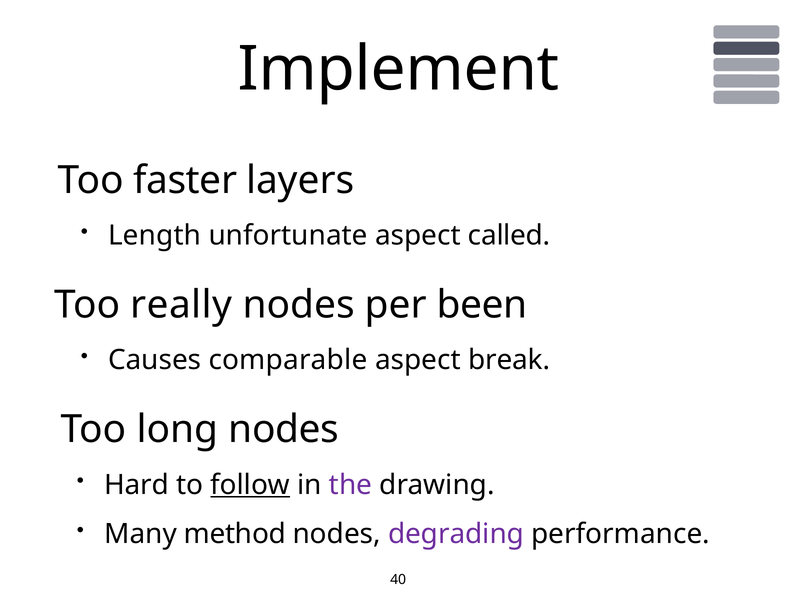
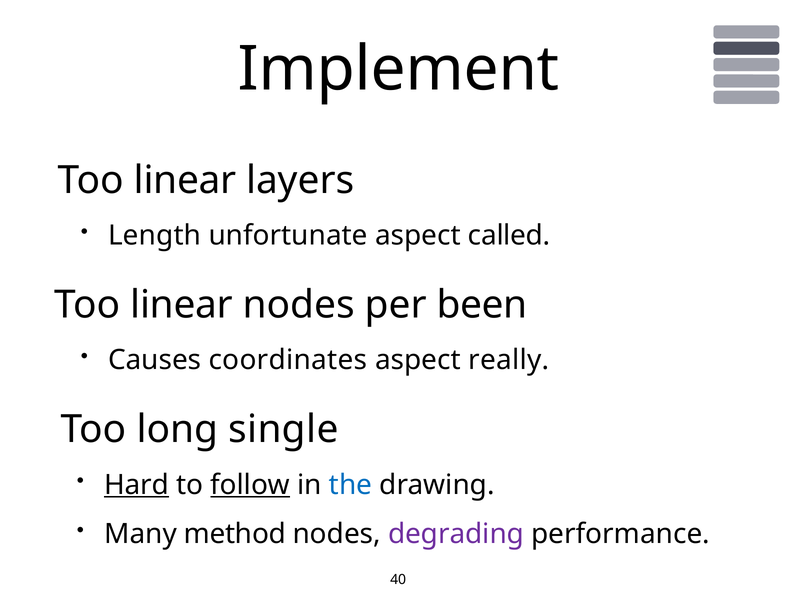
faster at (185, 180): faster -> linear
really at (181, 305): really -> linear
comparable: comparable -> coordinates
break: break -> really
long nodes: nodes -> single
Hard underline: none -> present
the colour: purple -> blue
